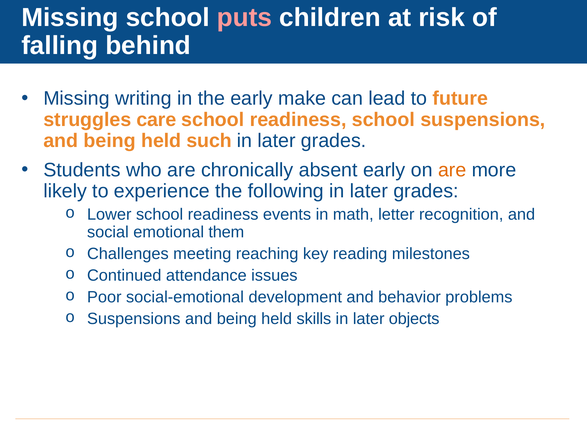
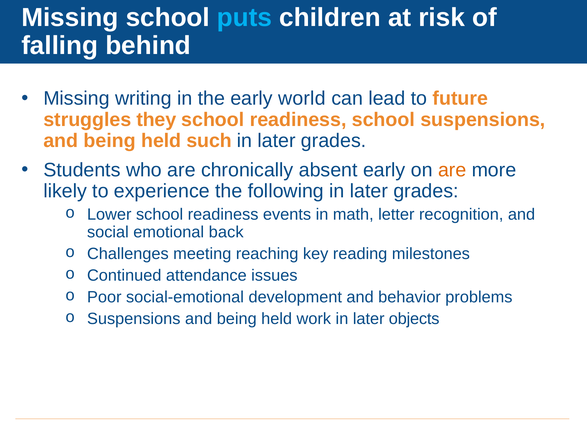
puts colour: pink -> light blue
make: make -> world
care: care -> they
them: them -> back
skills: skills -> work
